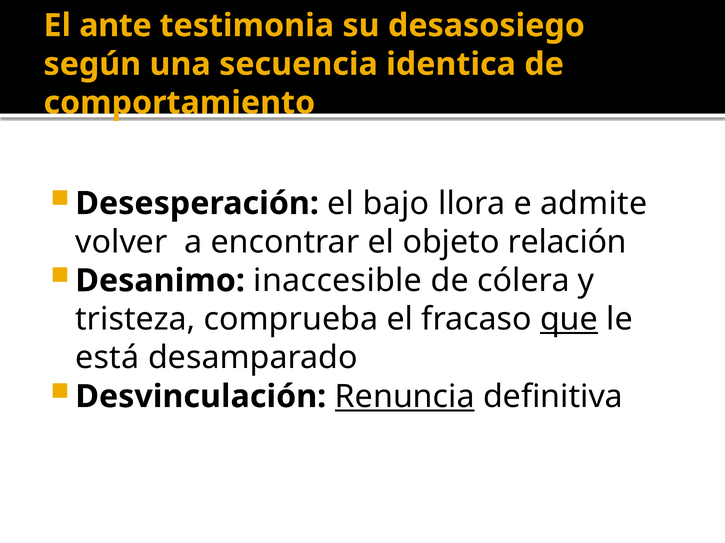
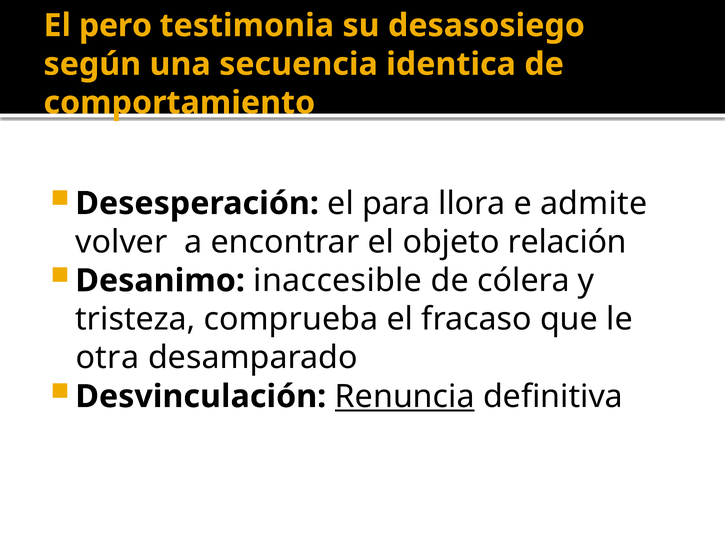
ante: ante -> pero
bajo: bajo -> para
que underline: present -> none
está: está -> otra
